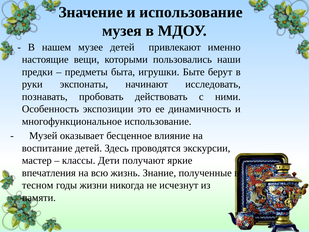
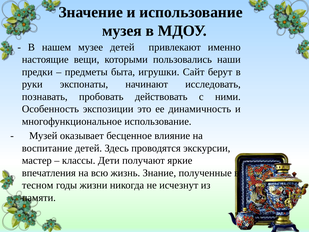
Быте: Быте -> Сайт
